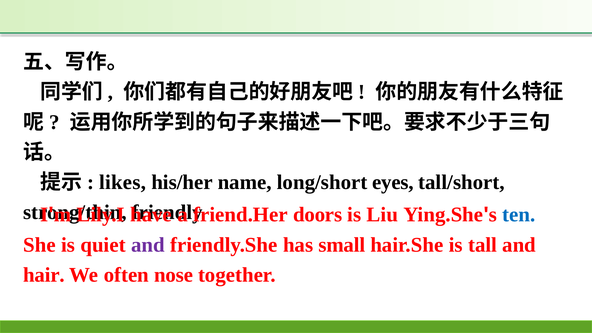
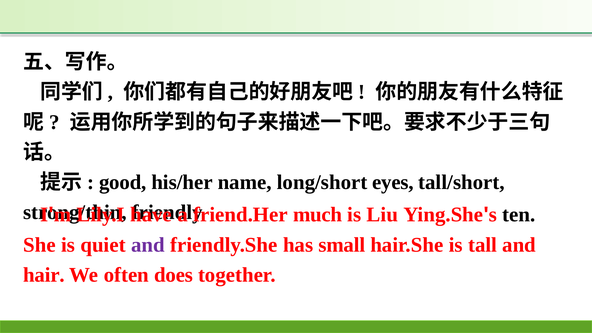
likes: likes -> good
doors: doors -> much
ten colour: blue -> black
nose: nose -> does
